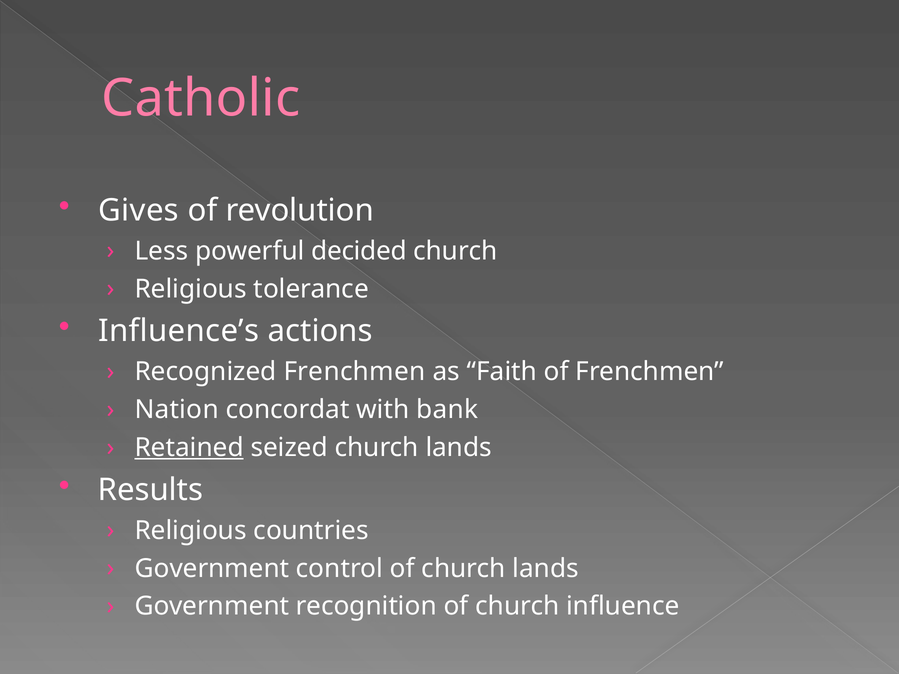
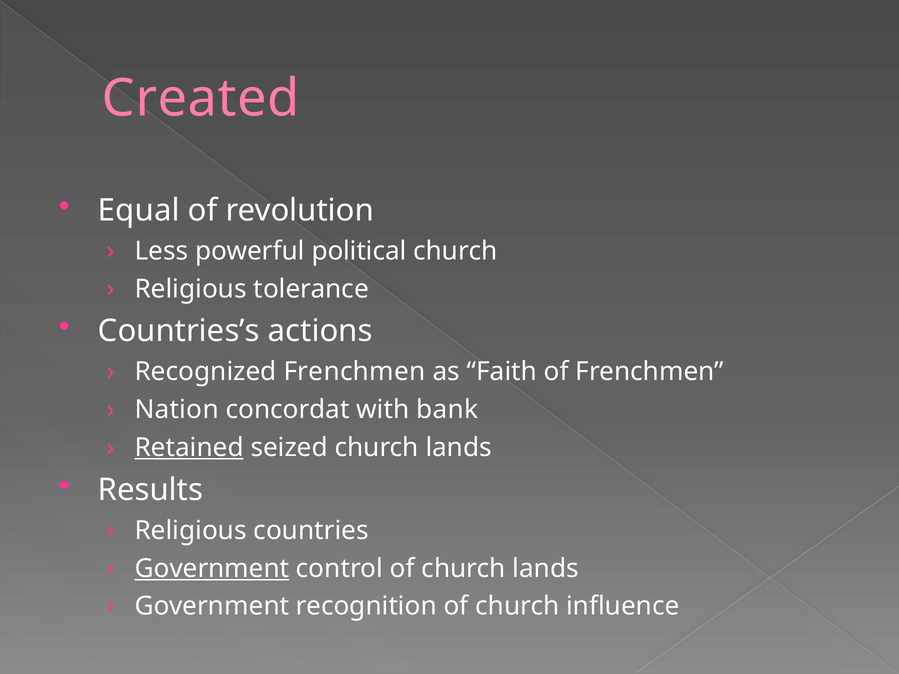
Catholic: Catholic -> Created
Gives: Gives -> Equal
decided: decided -> political
Influence’s: Influence’s -> Countries’s
Government at (212, 569) underline: none -> present
